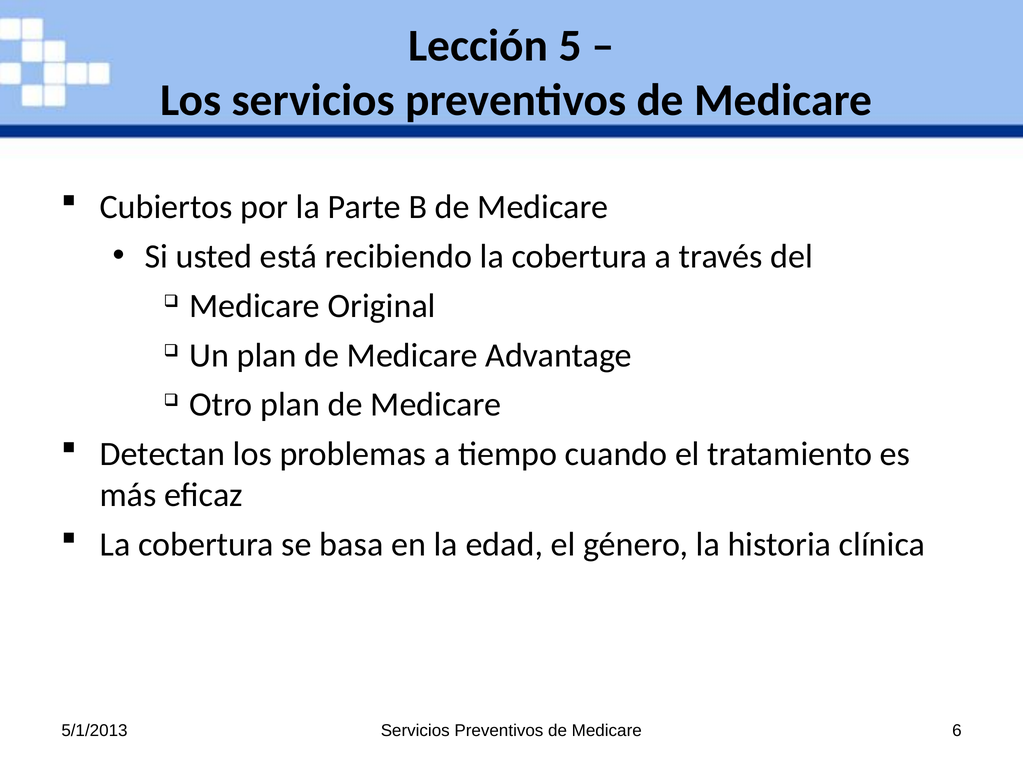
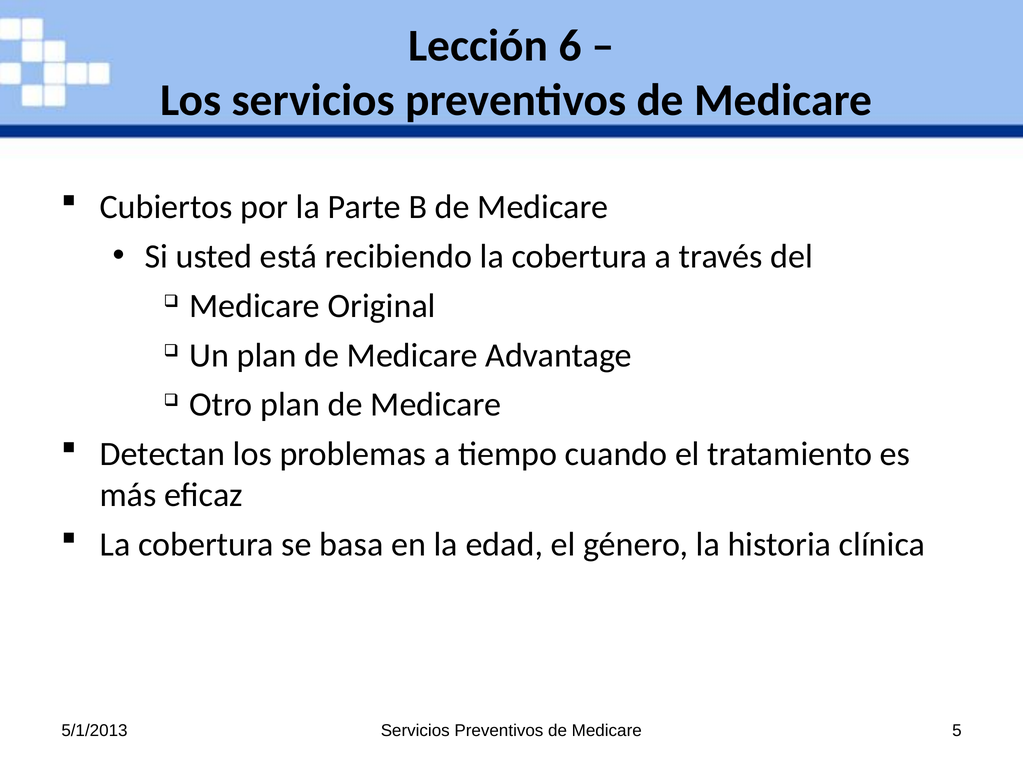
5: 5 -> 6
6: 6 -> 5
